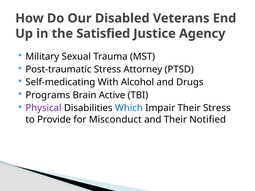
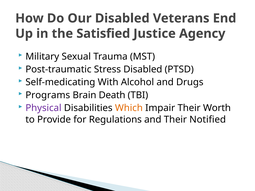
Stress Attorney: Attorney -> Disabled
Active: Active -> Death
Which colour: blue -> orange
Their Stress: Stress -> Worth
Misconduct: Misconduct -> Regulations
